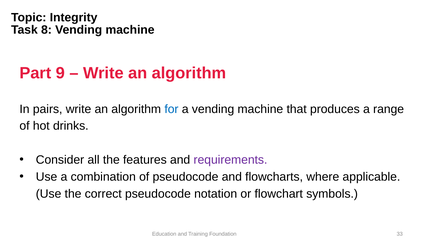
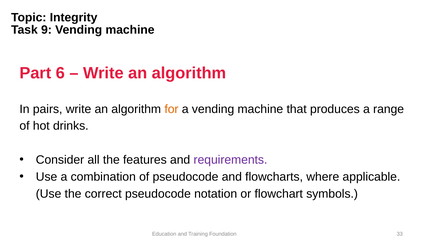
8: 8 -> 9
9: 9 -> 6
for colour: blue -> orange
